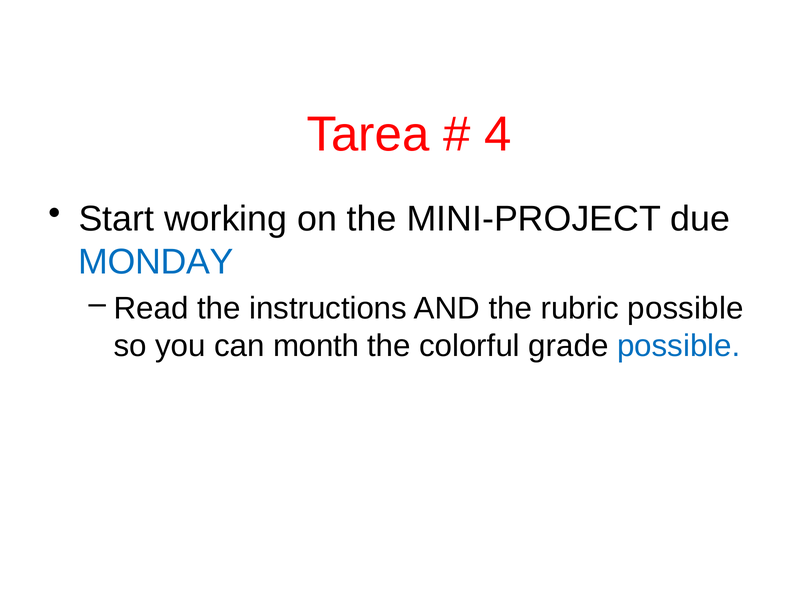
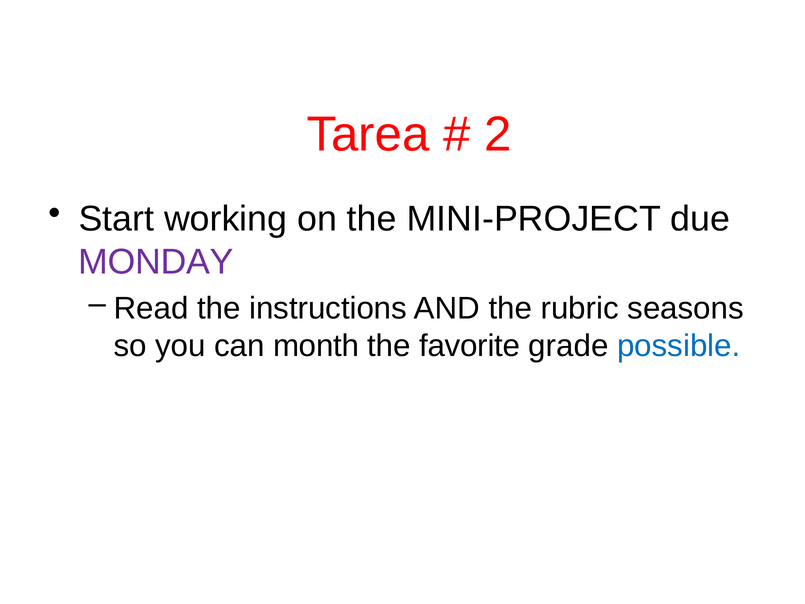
4: 4 -> 2
MONDAY colour: blue -> purple
rubric possible: possible -> seasons
colorful: colorful -> favorite
